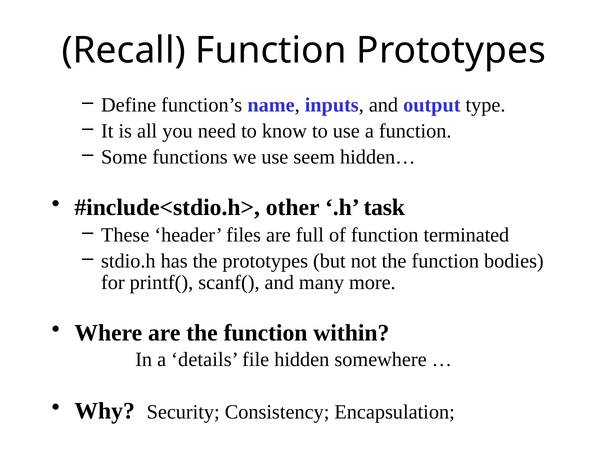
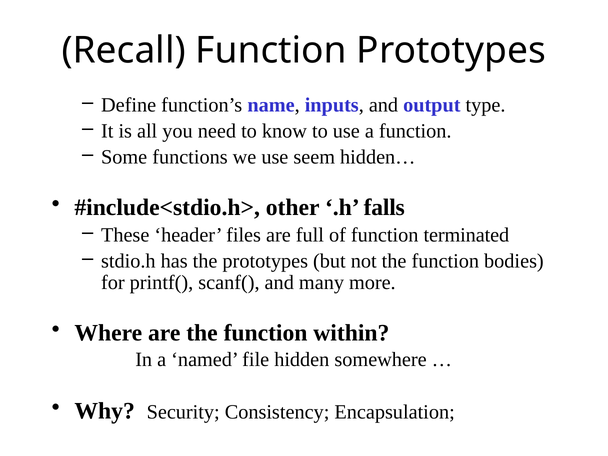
task: task -> falls
details: details -> named
